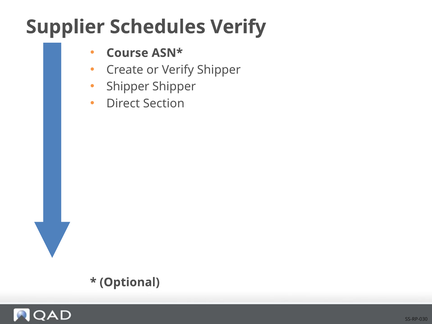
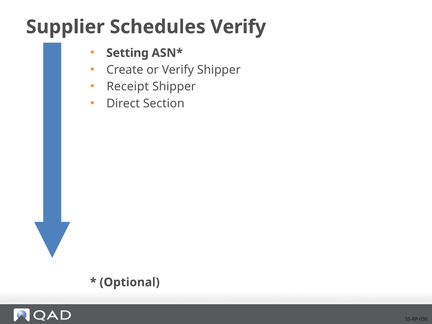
Course: Course -> Setting
Shipper at (128, 87): Shipper -> Receipt
